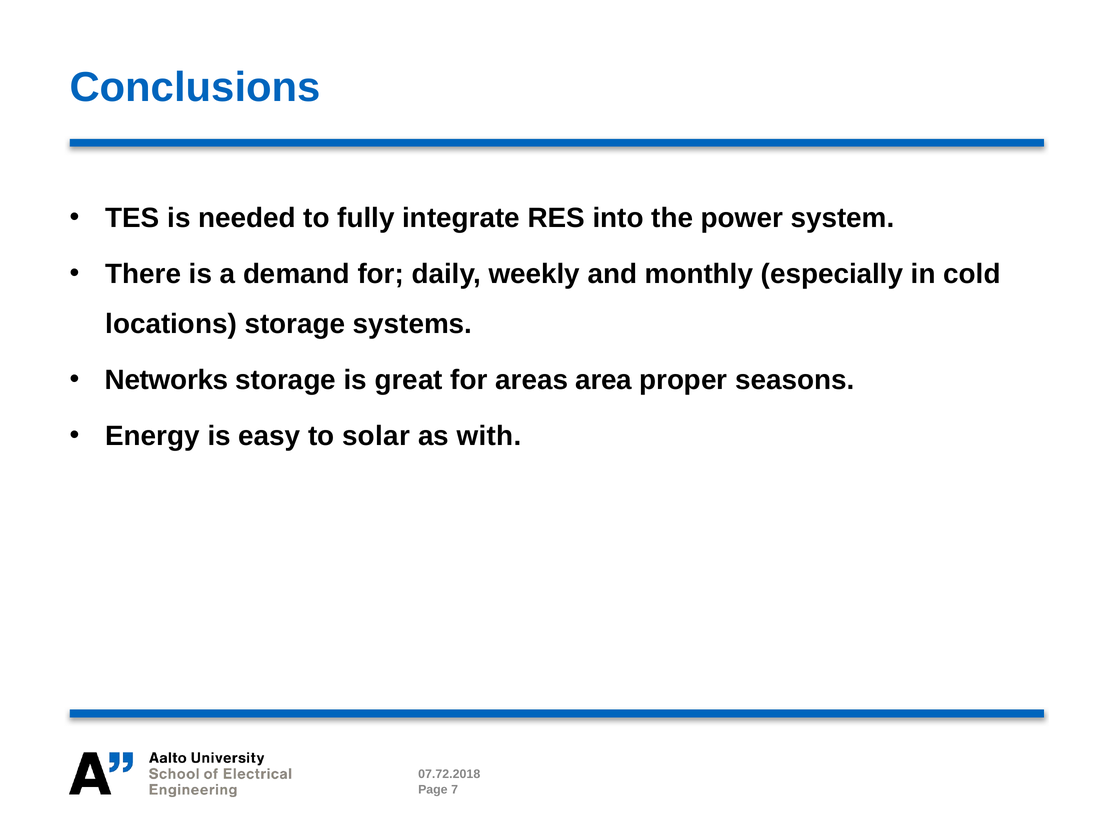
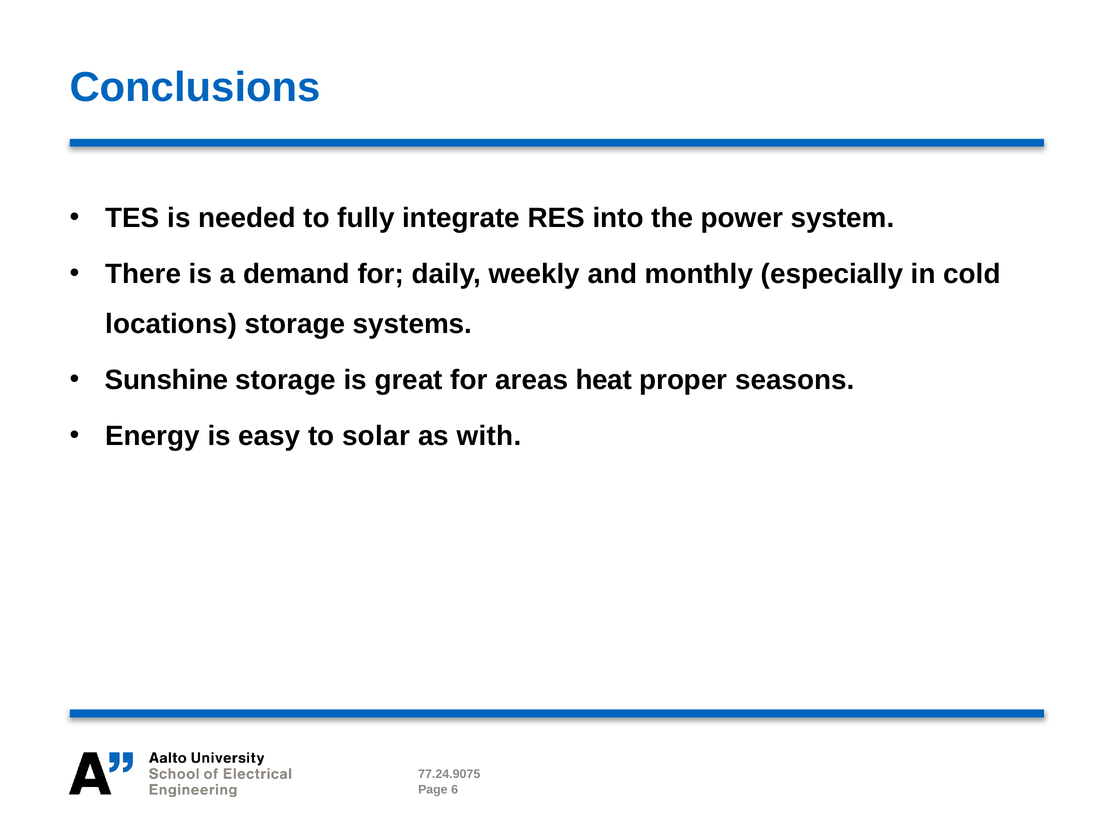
Networks: Networks -> Sunshine
area: area -> heat
07.72.2018: 07.72.2018 -> 77.24.9075
7: 7 -> 6
